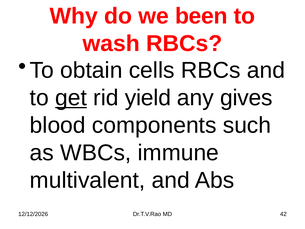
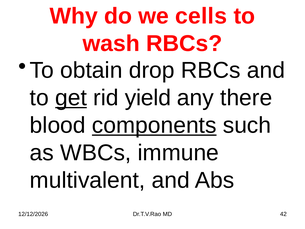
been: been -> cells
cells: cells -> drop
gives: gives -> there
components underline: none -> present
